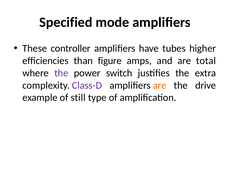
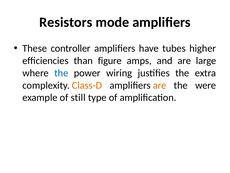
Specified: Specified -> Resistors
total: total -> large
the at (61, 73) colour: purple -> blue
switch: switch -> wiring
Class-D colour: purple -> orange
drive: drive -> were
